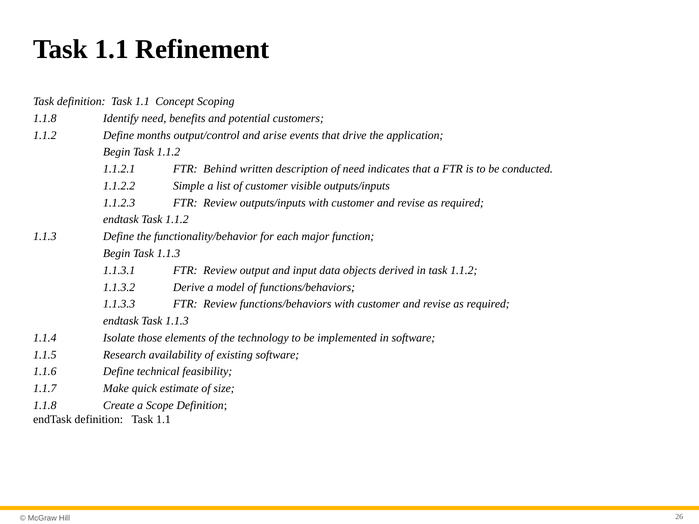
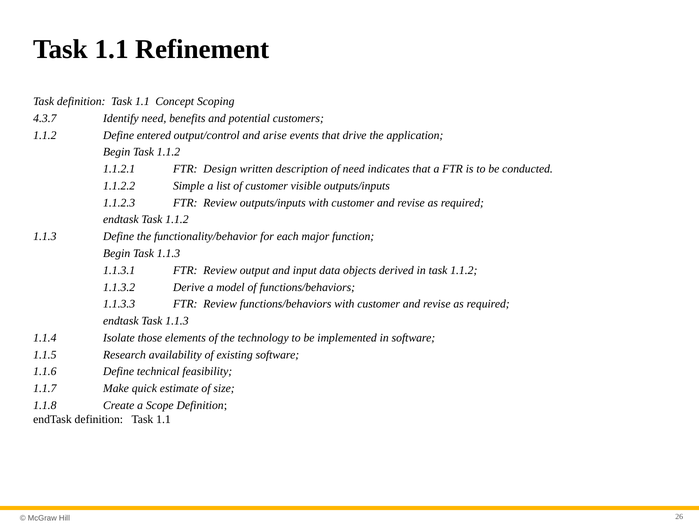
1.1.8 at (45, 118): 1.1.8 -> 4.3.7
months: months -> entered
Behind: Behind -> Design
